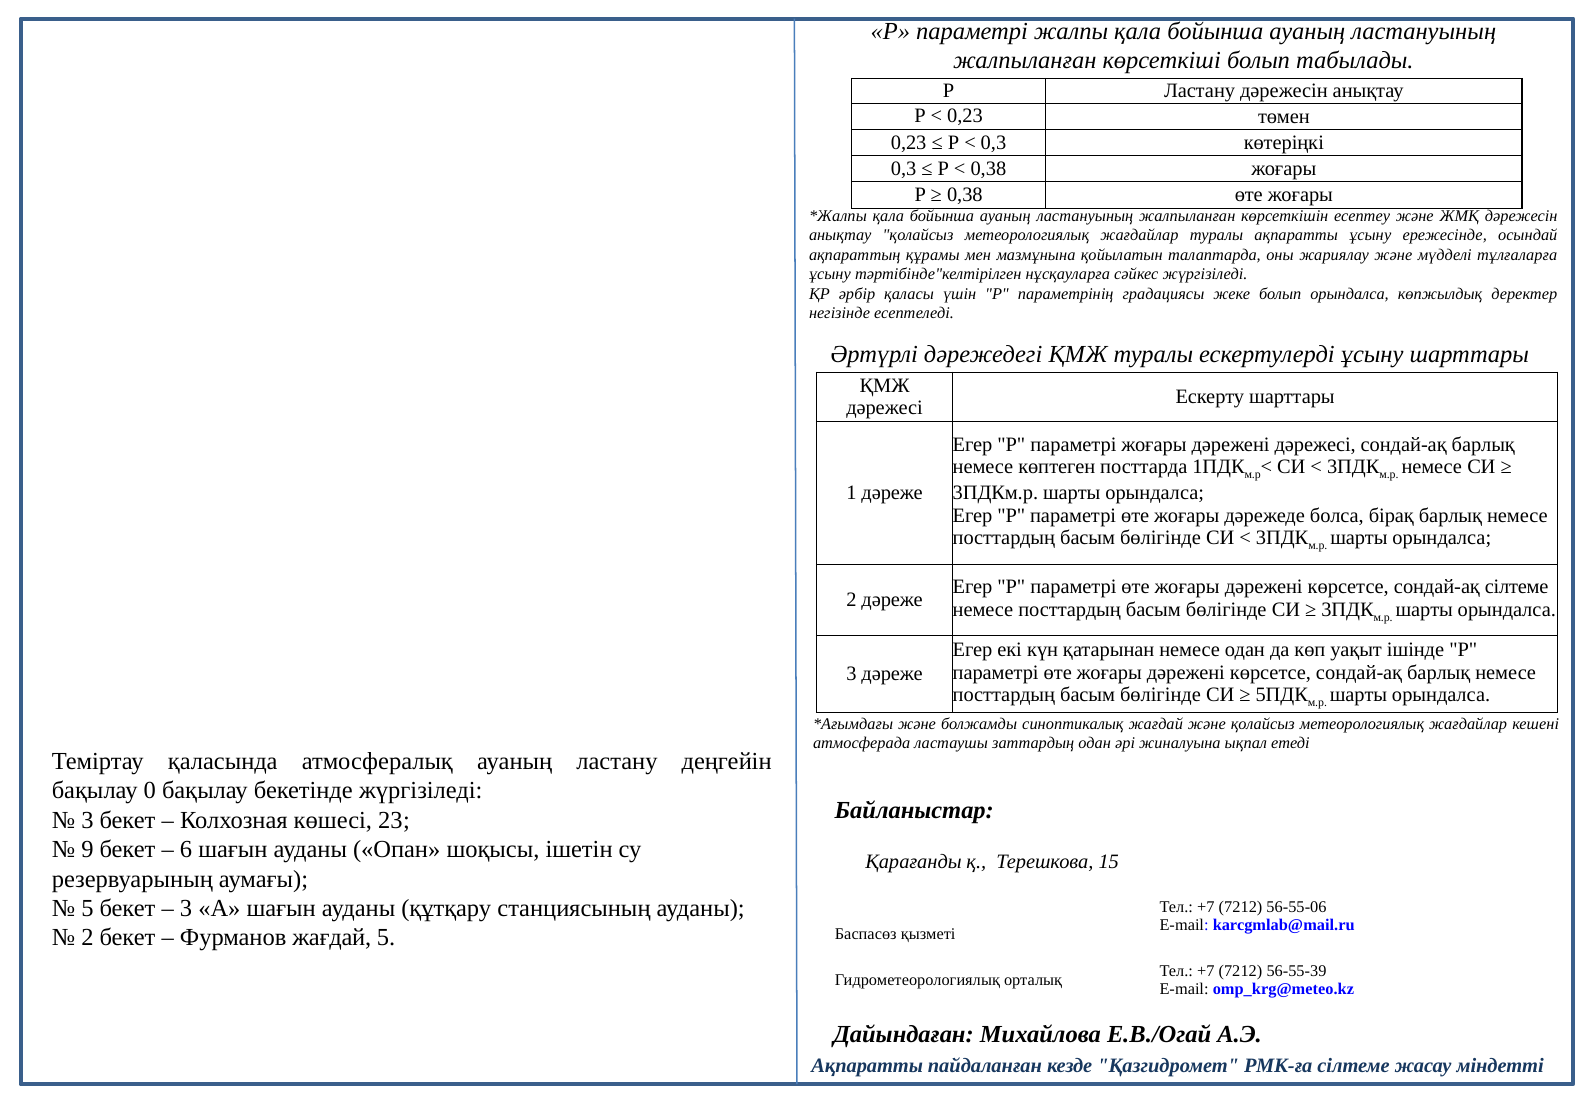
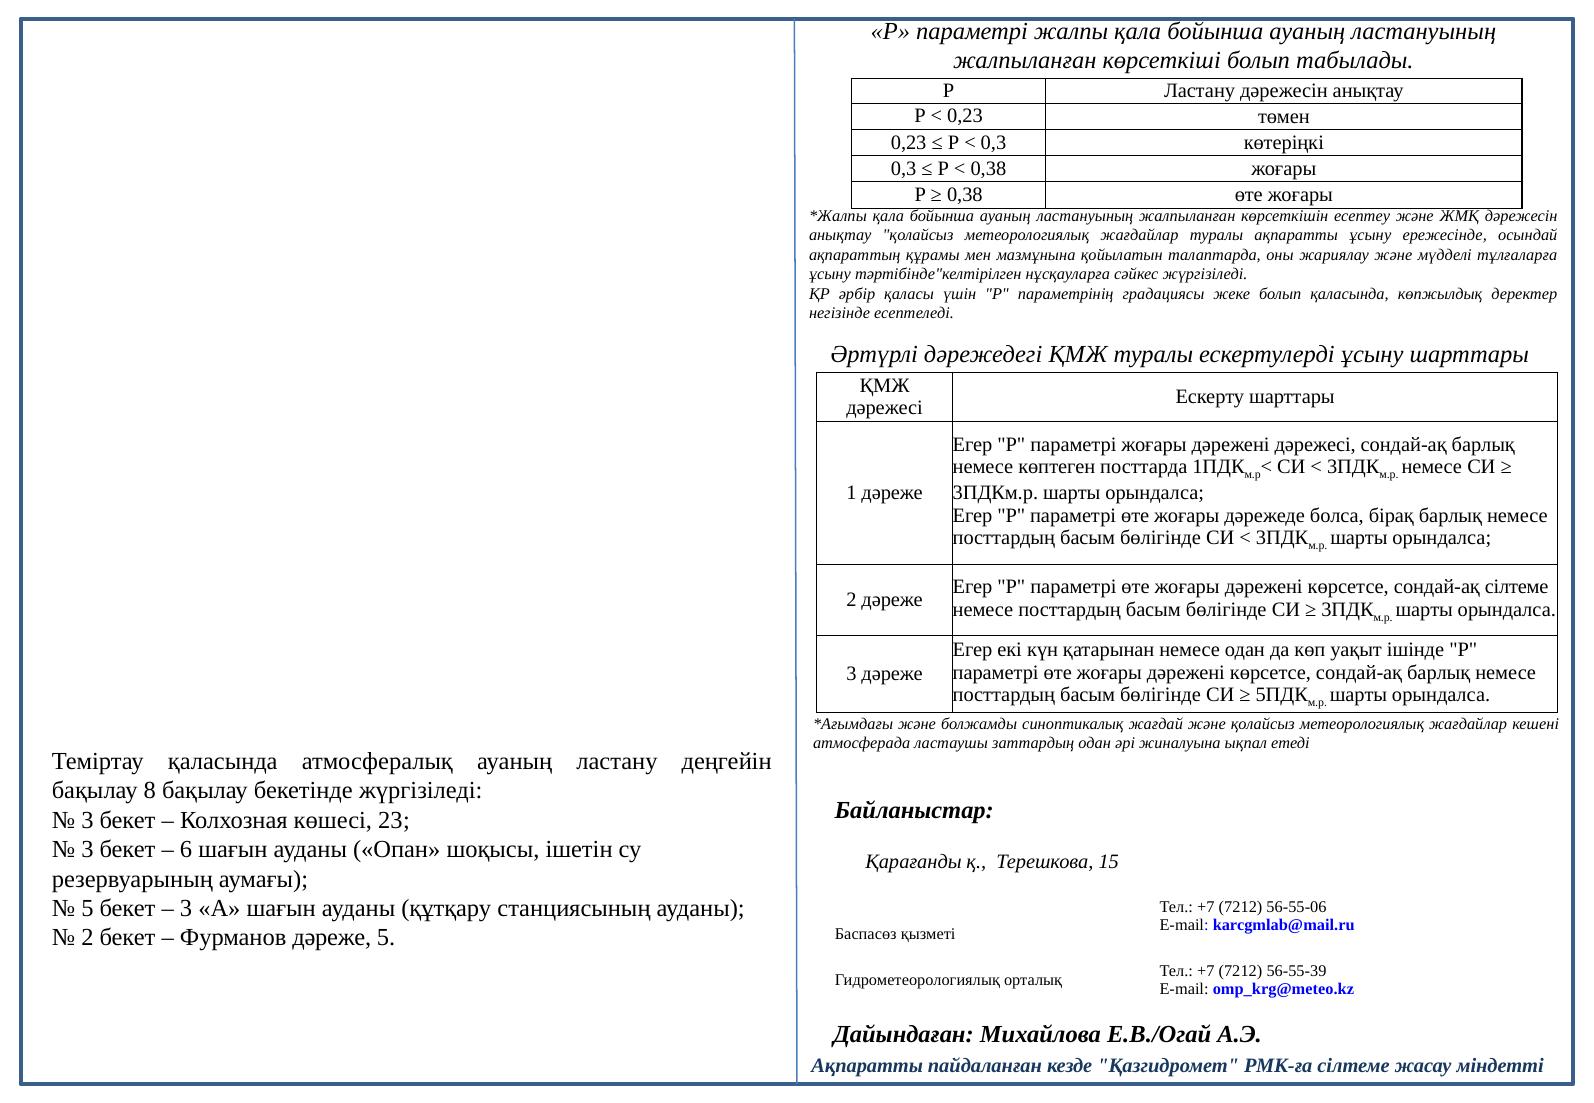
болып орындалса: орындалса -> қаласында
0: 0 -> 8
9 at (87, 850): 9 -> 3
Фурманов жағдай: жағдай -> дәреже
